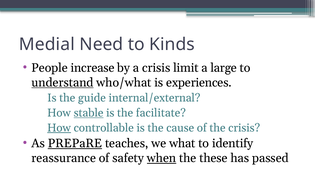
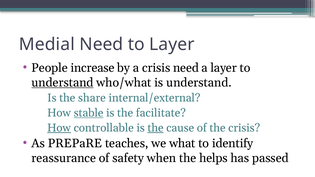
to Kinds: Kinds -> Layer
crisis limit: limit -> need
a large: large -> layer
is experiences: experiences -> understand
guide: guide -> share
the at (156, 128) underline: none -> present
PREPaRE underline: present -> none
when underline: present -> none
these: these -> helps
